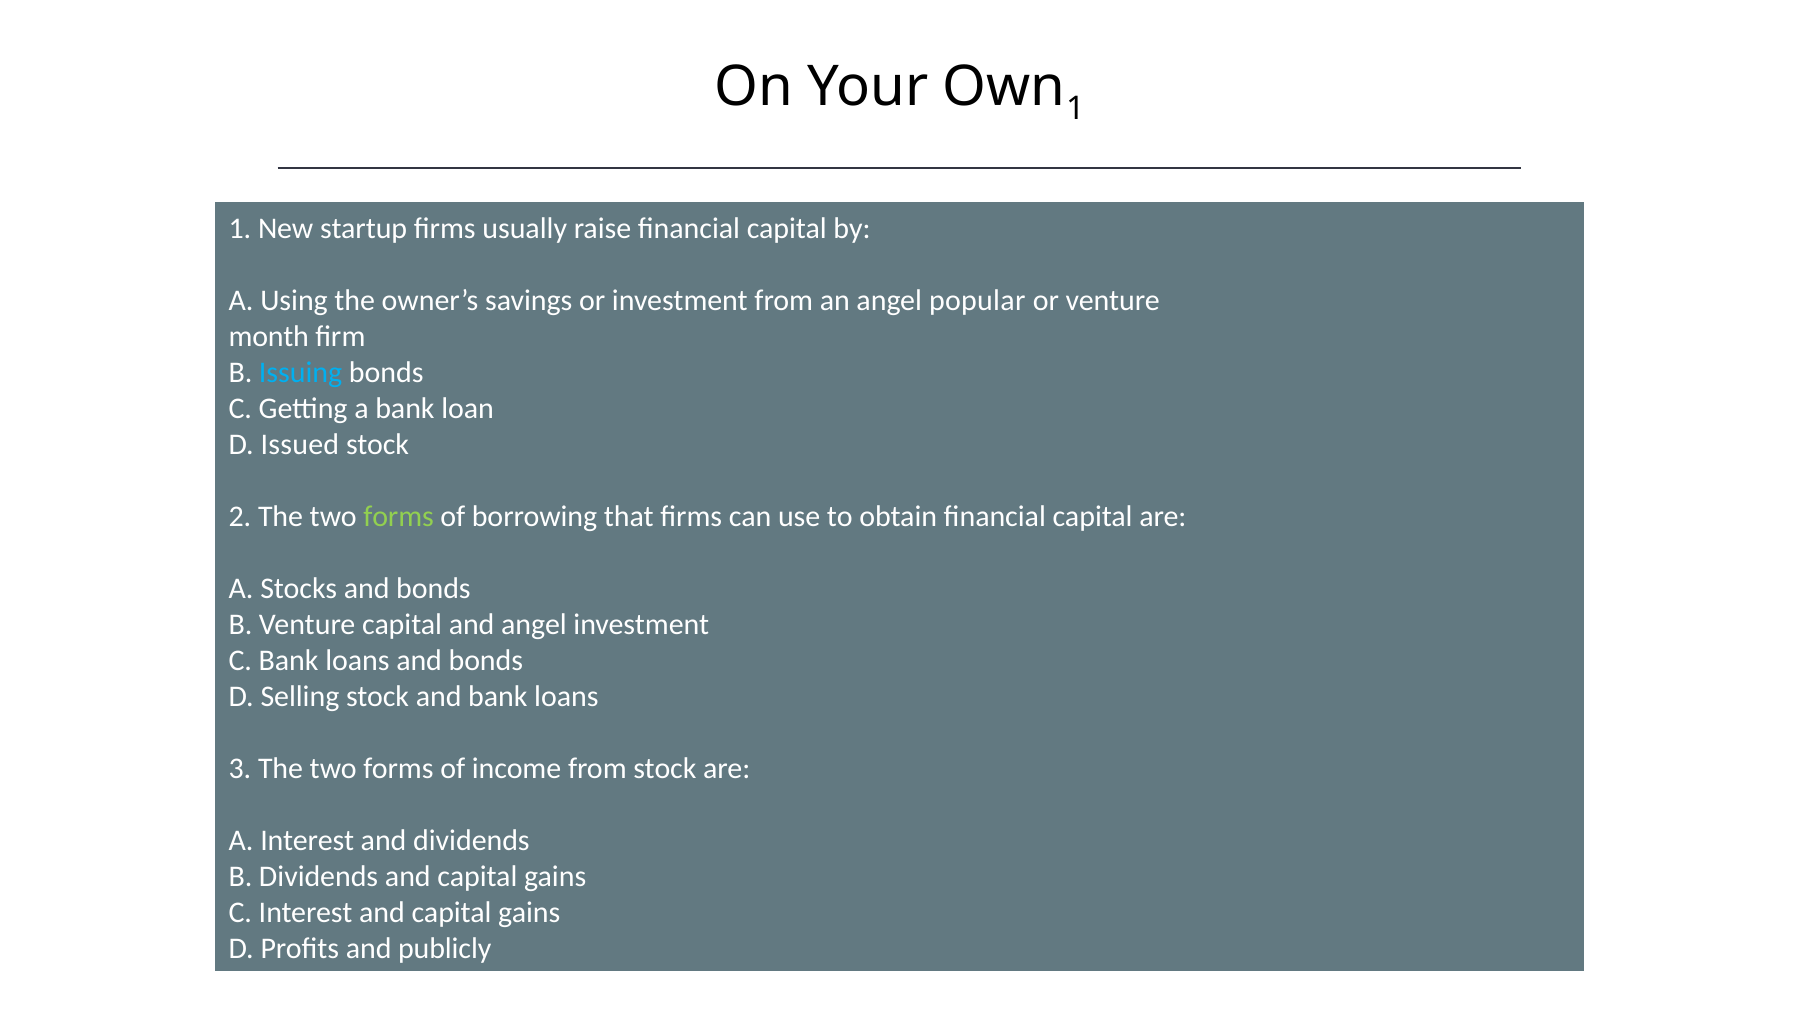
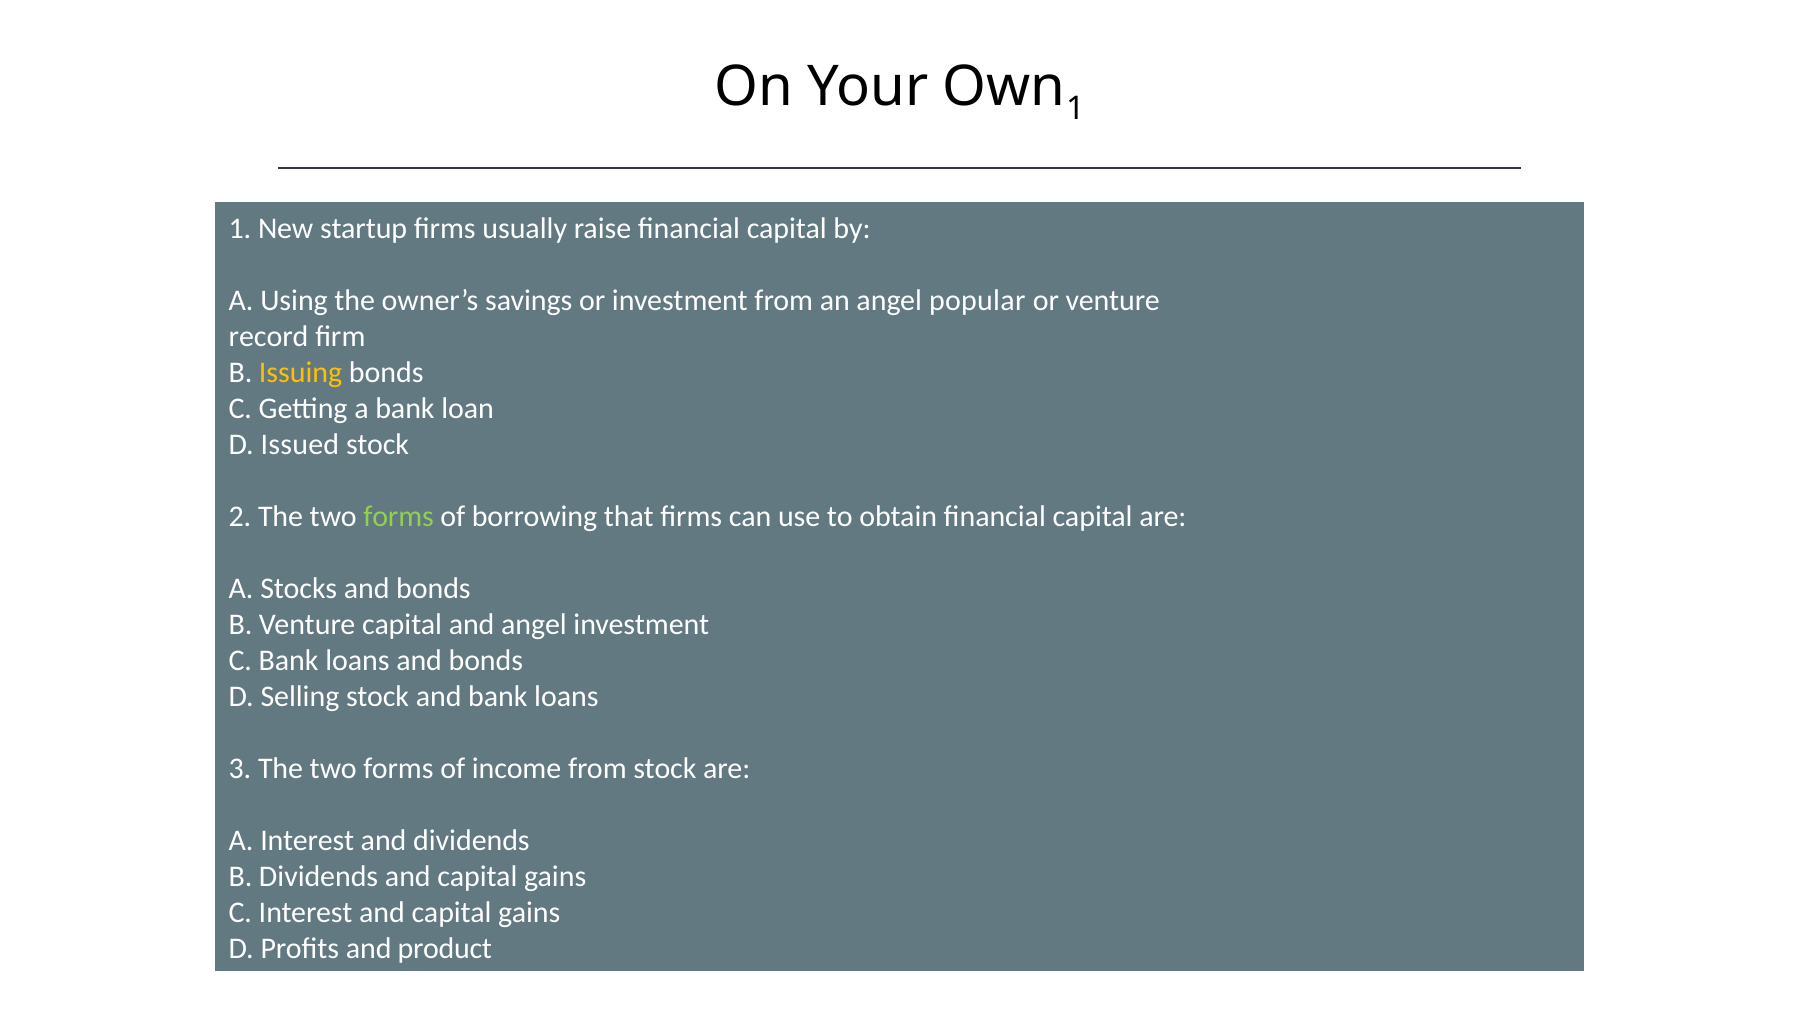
month: month -> record
Issuing colour: light blue -> yellow
publicly: publicly -> product
